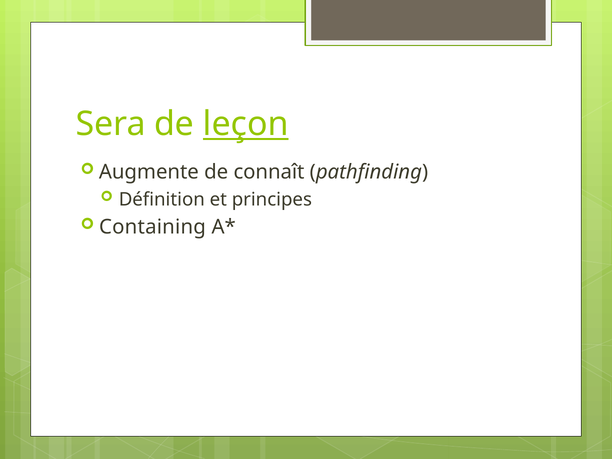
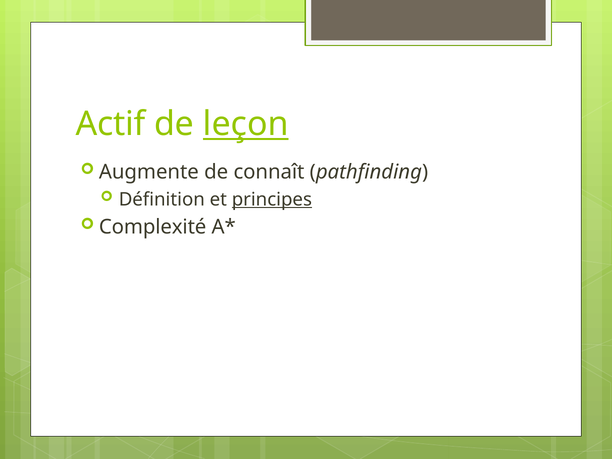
Sera: Sera -> Actif
principes underline: none -> present
Containing: Containing -> Complexité
